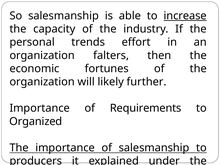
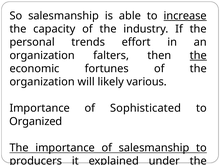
the at (198, 55) underline: none -> present
further: further -> various
Requirements: Requirements -> Sophisticated
